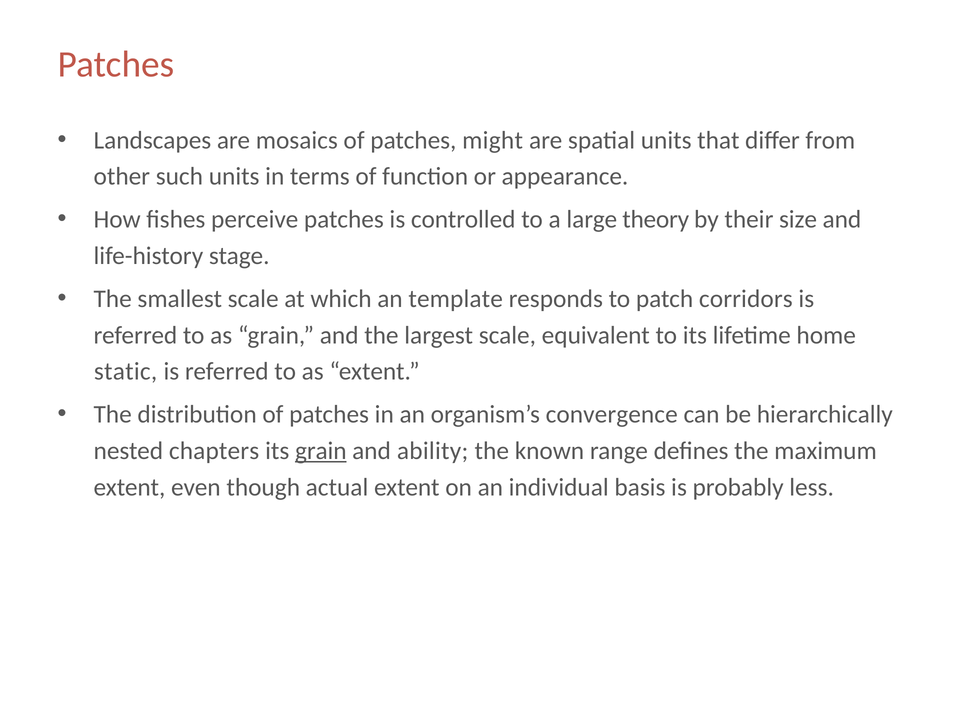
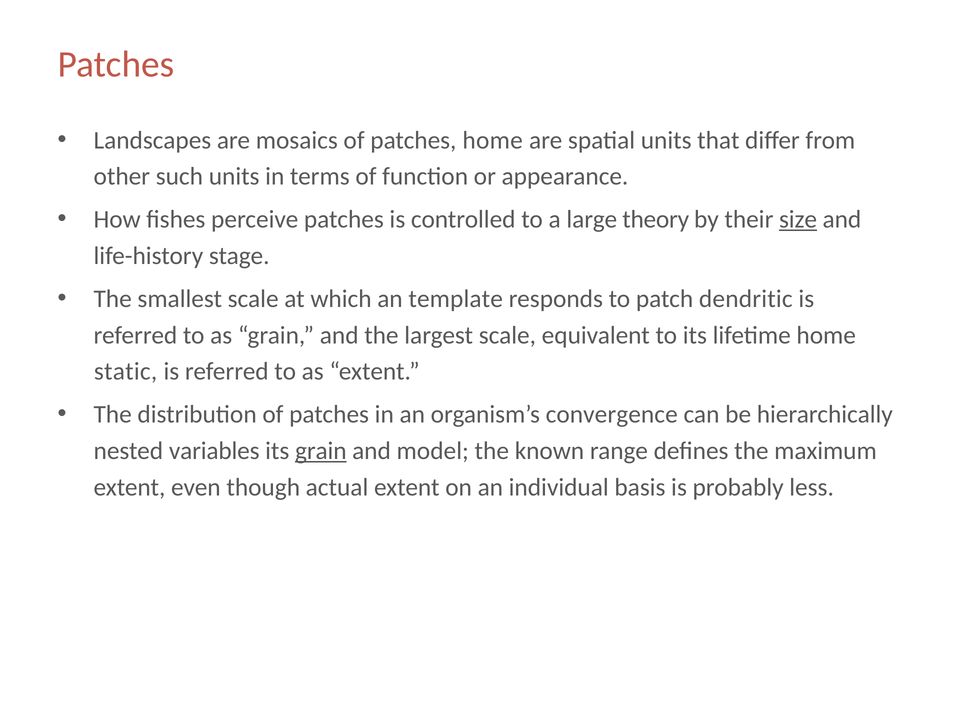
patches might: might -> home
size underline: none -> present
corridors: corridors -> dendritic
chapters: chapters -> variables
ability: ability -> model
